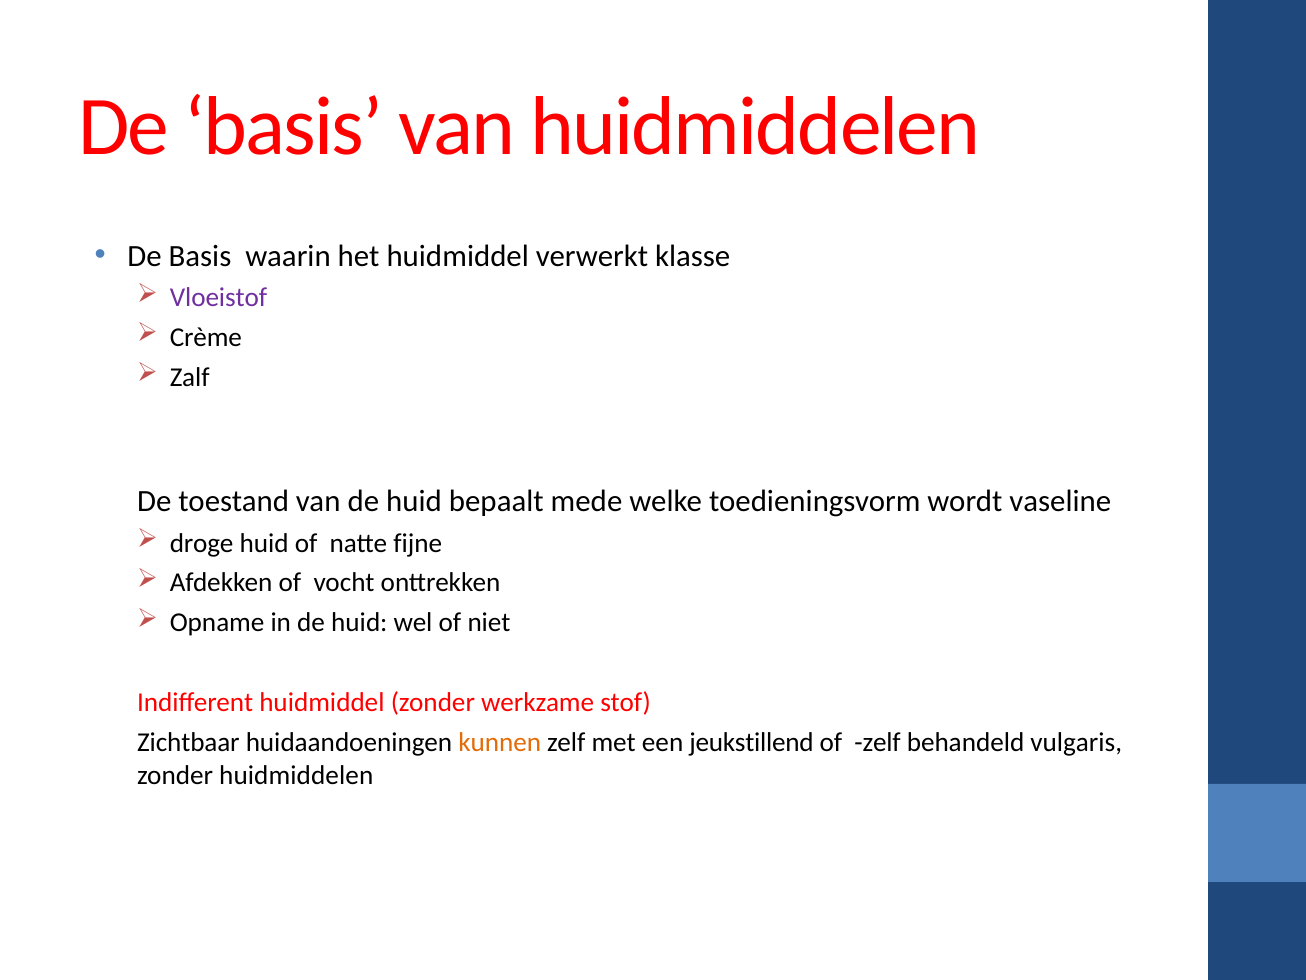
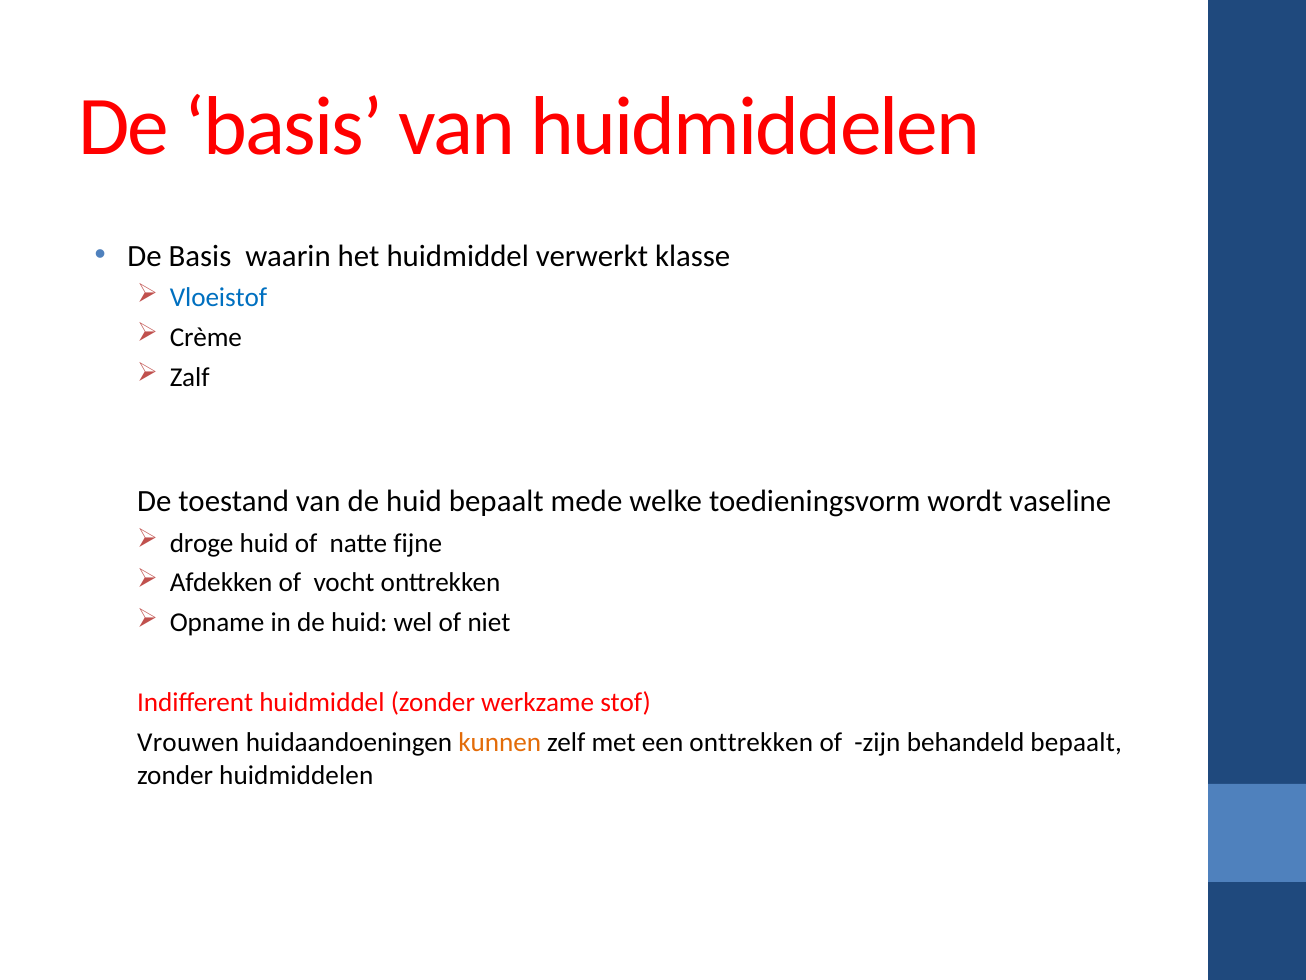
Vloeistof colour: purple -> blue
Zichtbaar: Zichtbaar -> Vrouwen
een jeukstillend: jeukstillend -> onttrekken
of zelf: zelf -> zijn
behandeld vulgaris: vulgaris -> bepaalt
